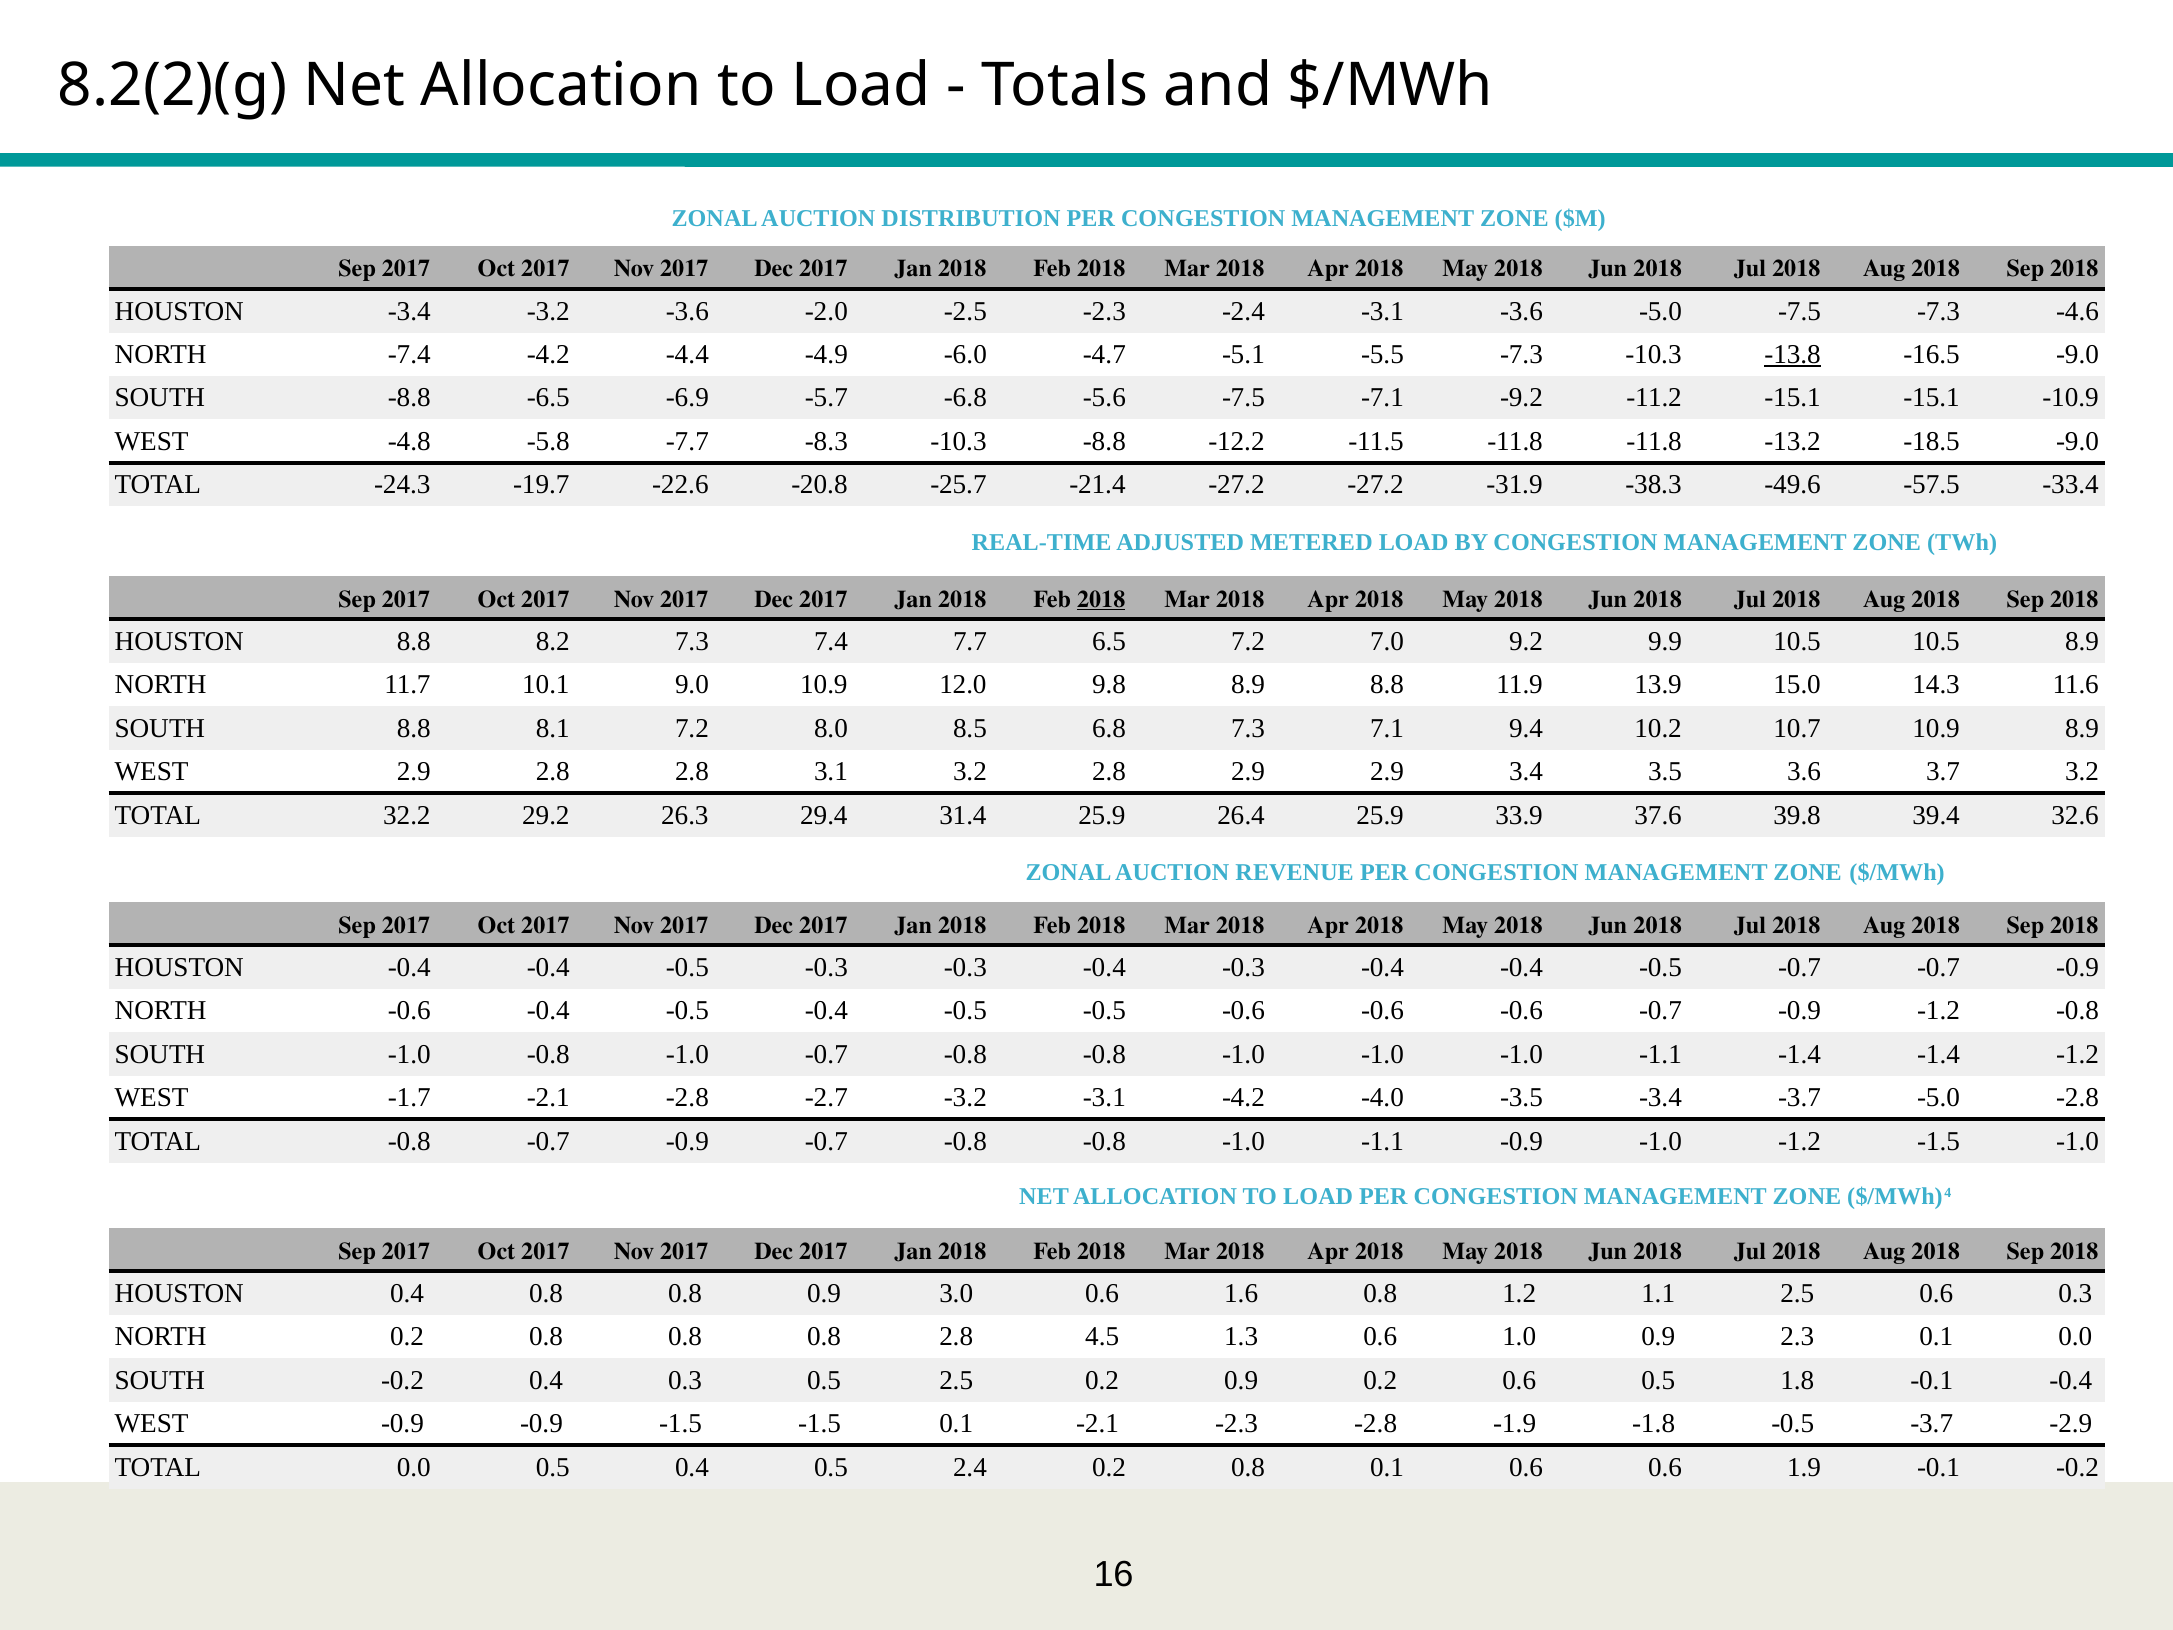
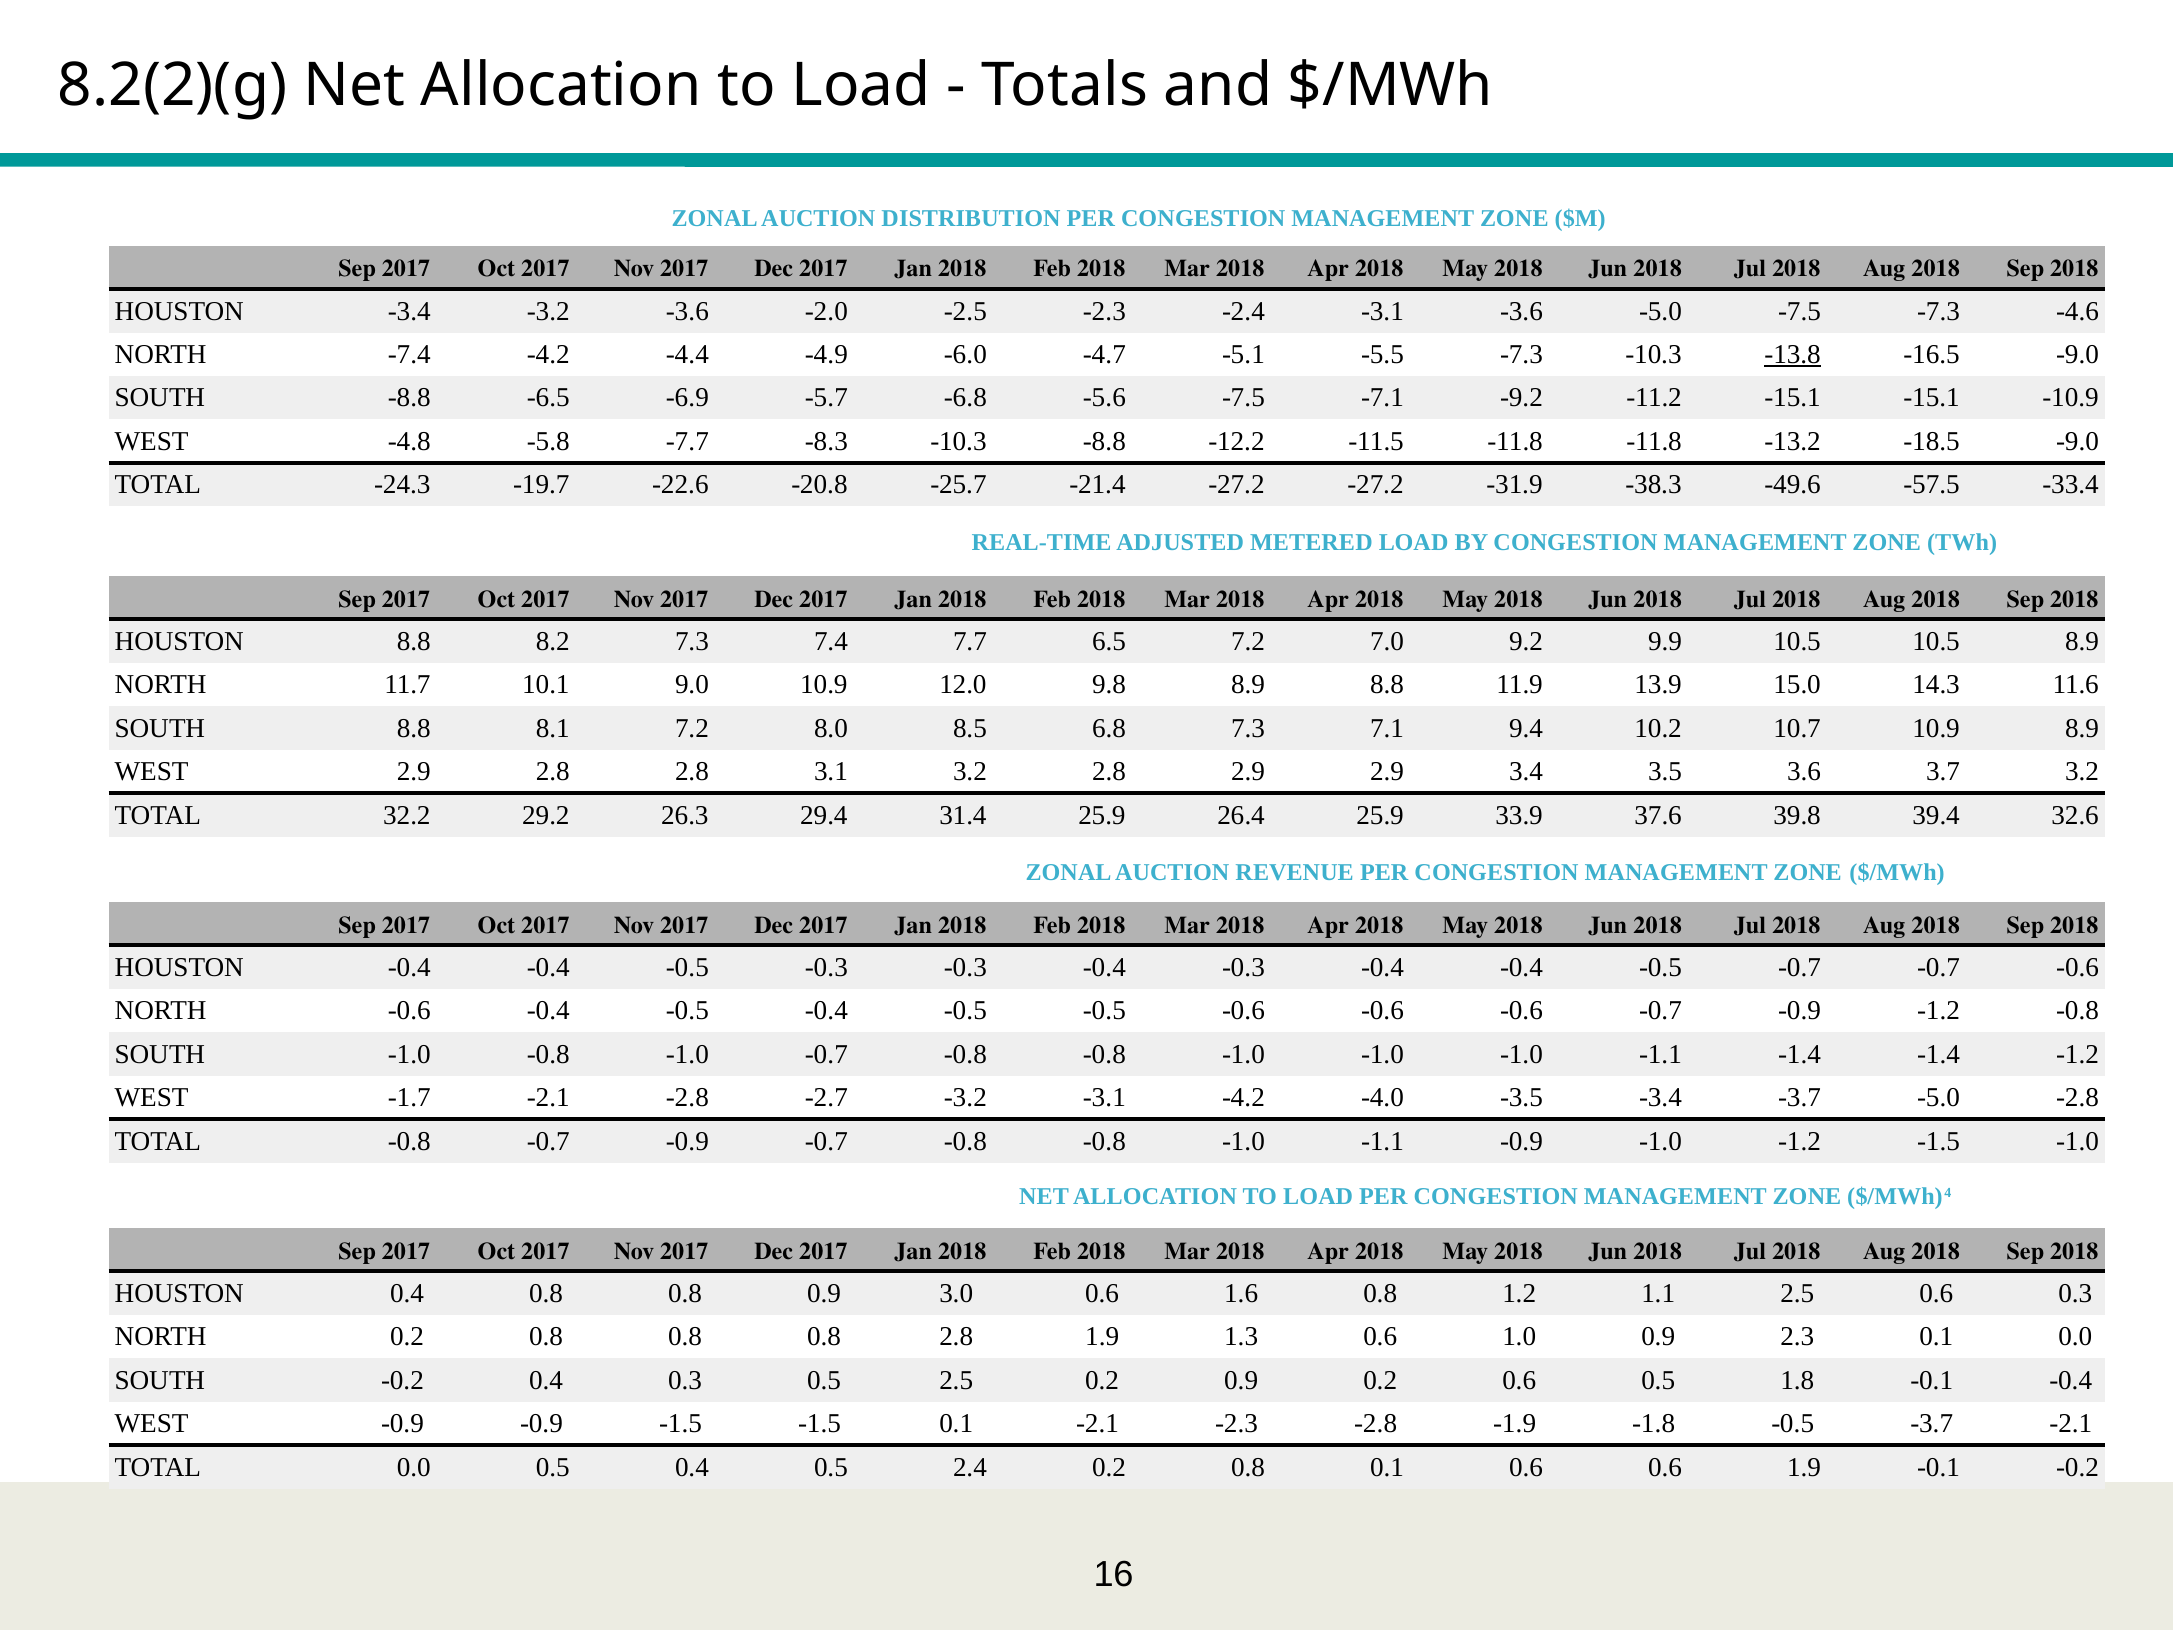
2018 at (1101, 599) underline: present -> none
-0.7 -0.7 -0.9: -0.9 -> -0.6
2.8 4.5: 4.5 -> 1.9
-3.7 -2.9: -2.9 -> -2.1
